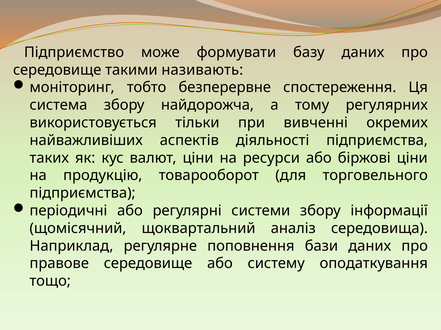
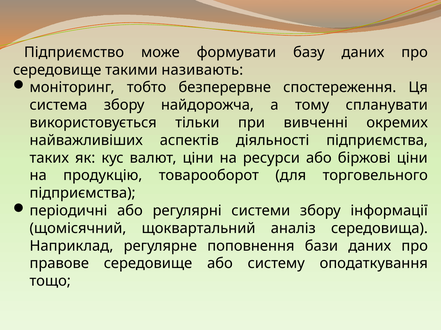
регулярних: регулярних -> спланувати
